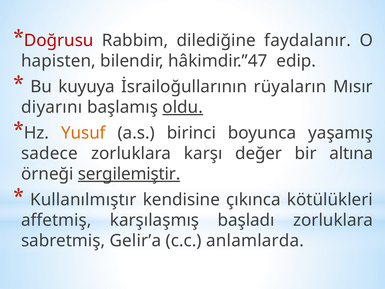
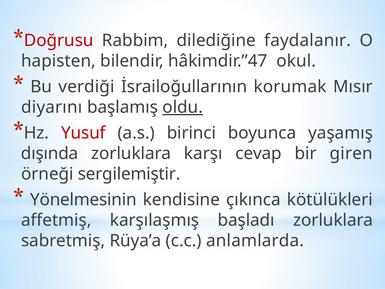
edip: edip -> okul
kuyuya: kuyuya -> verdiği
rüyaların: rüyaların -> korumak
Yusuf colour: orange -> red
sadece: sadece -> dışında
değer: değer -> cevap
altına: altına -> giren
sergilemiştir underline: present -> none
Kullanılmıştır: Kullanılmıştır -> Yönelmesinin
Gelir’a: Gelir’a -> Rüya’a
